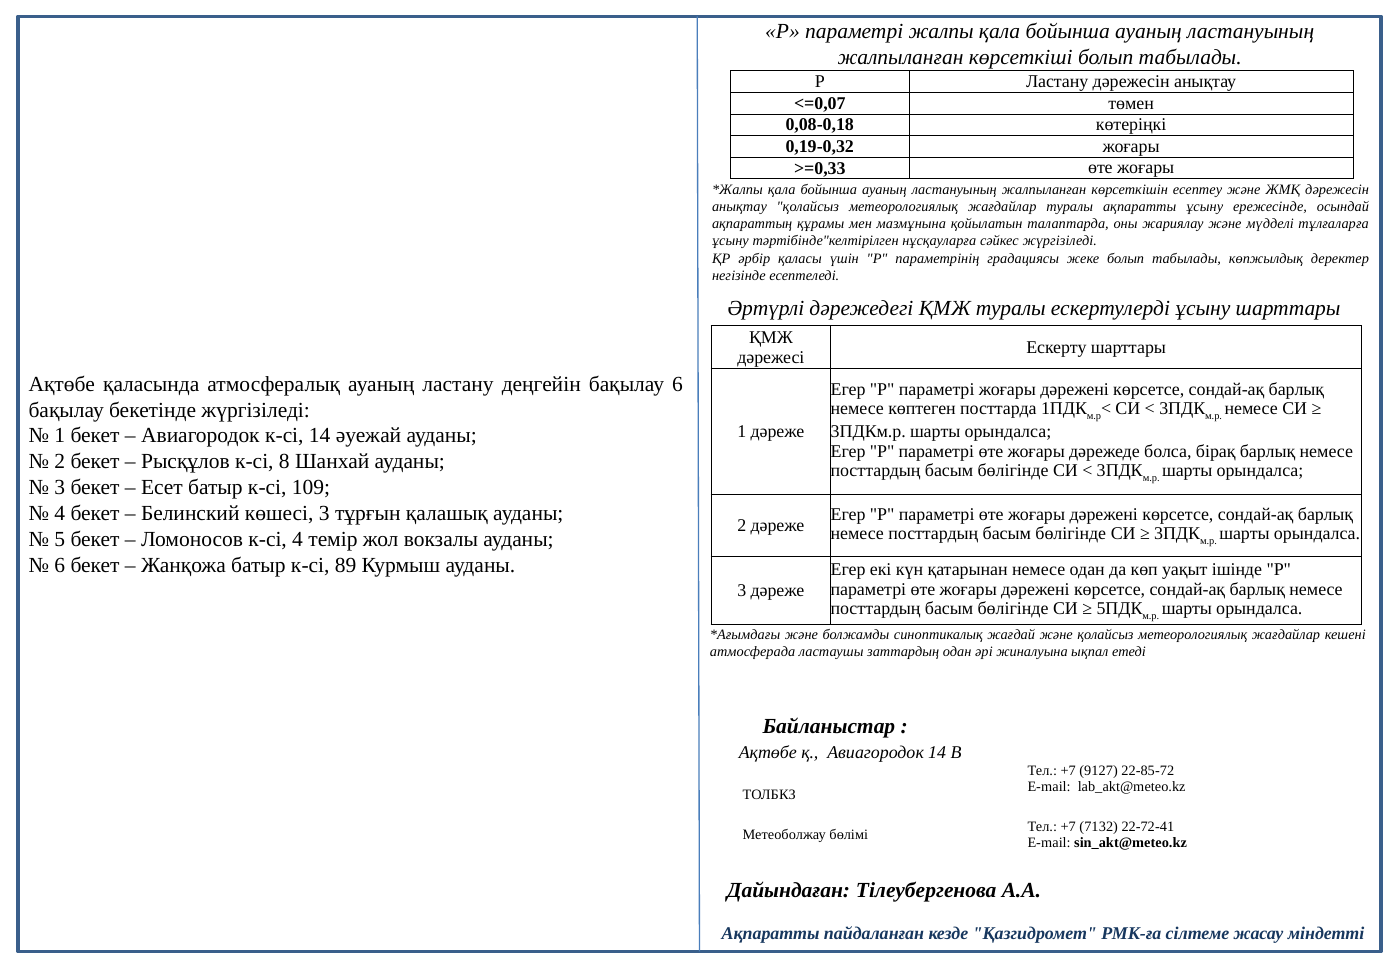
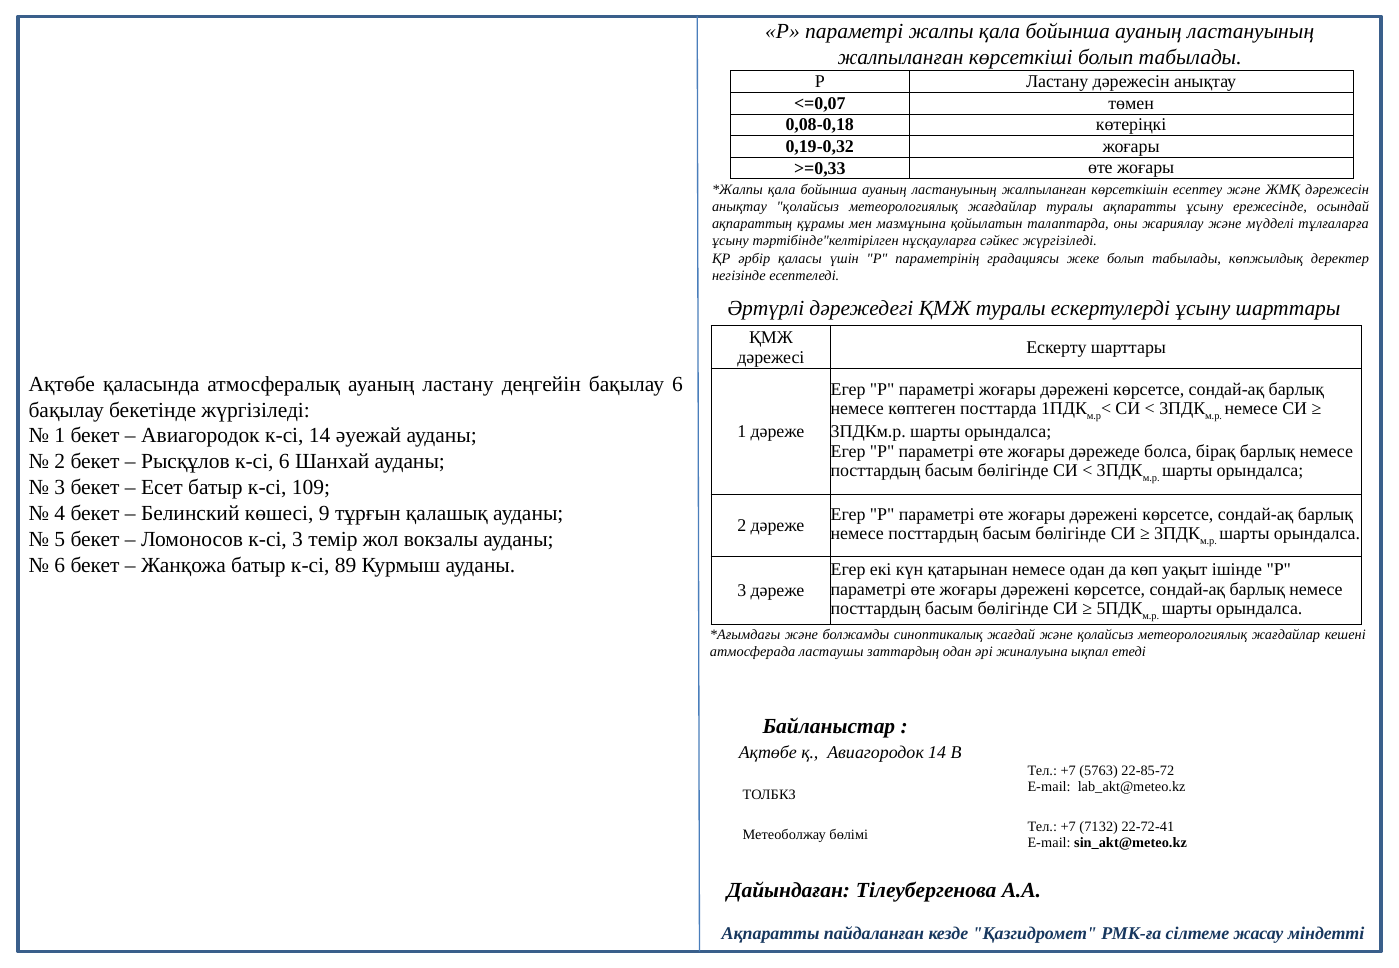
к-сі 8: 8 -> 6
көшесі 3: 3 -> 9
к-сі 4: 4 -> 3
9127: 9127 -> 5763
